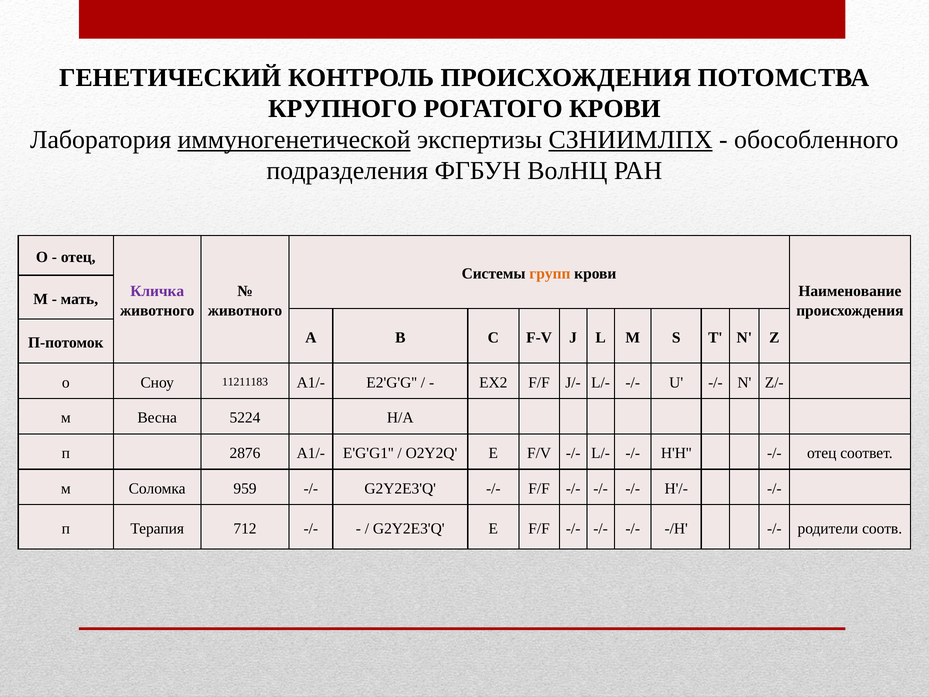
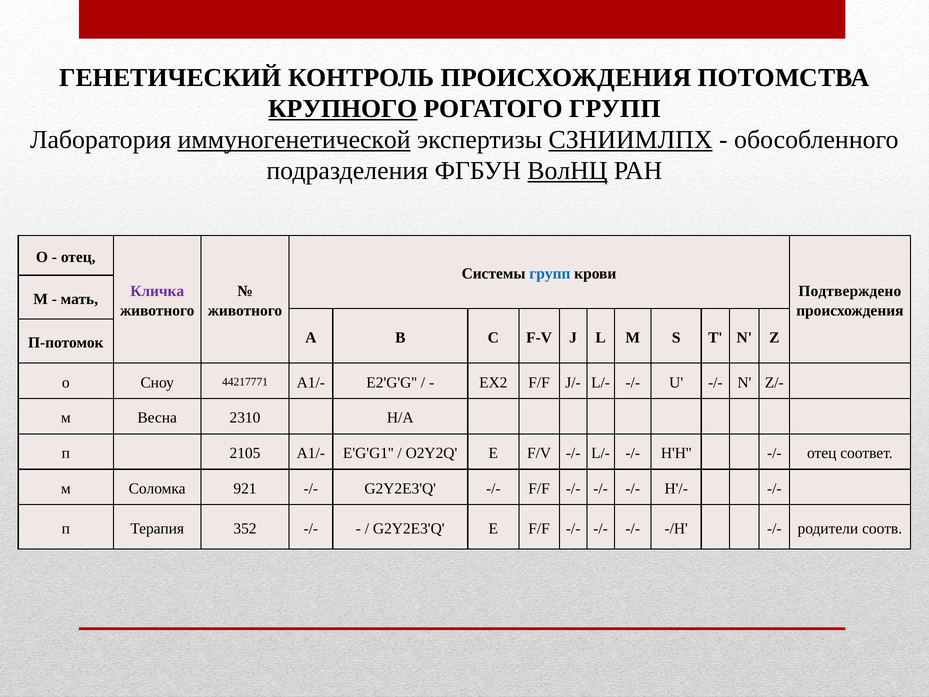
КРУПНОГО underline: none -> present
РОГАТОГО КРОВИ: КРОВИ -> ГРУПП
ВолНЦ underline: none -> present
групп at (550, 274) colour: orange -> blue
Наименование: Наименование -> Подтверждено
11211183: 11211183 -> 44217771
5224: 5224 -> 2310
2876: 2876 -> 2105
959: 959 -> 921
712: 712 -> 352
